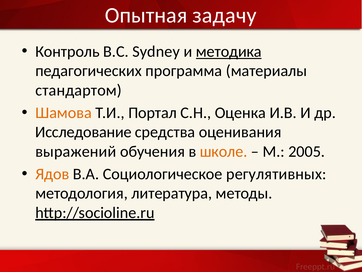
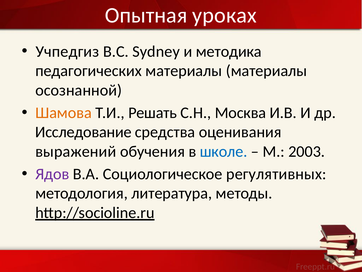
задачу: задачу -> уроках
Контроль: Контроль -> Учпедгиз
методика underline: present -> none
педагогических программа: программа -> материалы
стандартом: стандартом -> осознанной
Портал: Портал -> Решать
Оценка: Оценка -> Москва
школе colour: orange -> blue
2005: 2005 -> 2003
Ядов colour: orange -> purple
